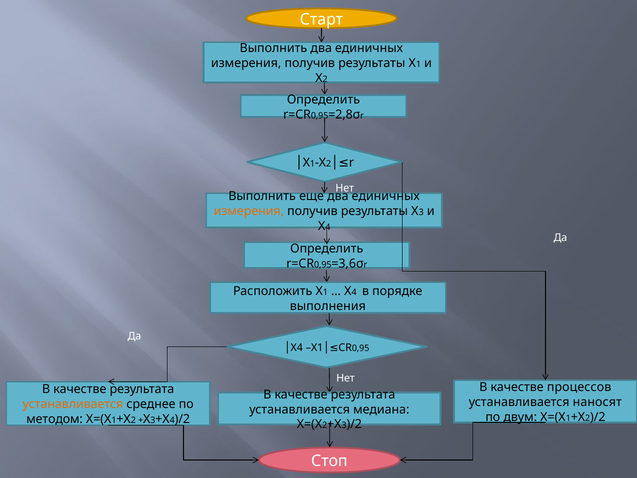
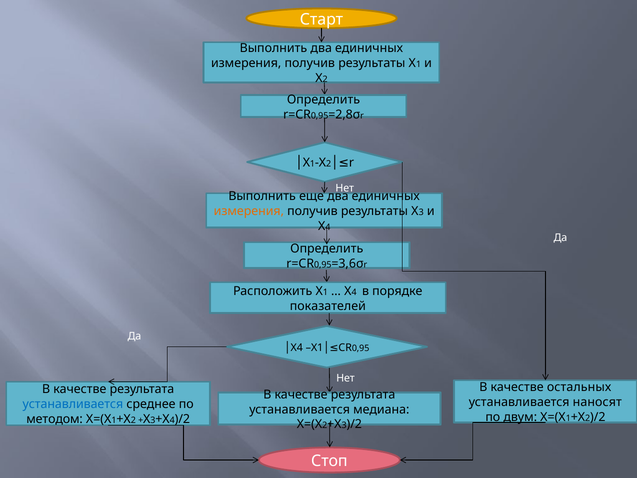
выполнения: выполнения -> показателей
процессов: процессов -> остальных
устанавливается at (73, 404) colour: orange -> blue
